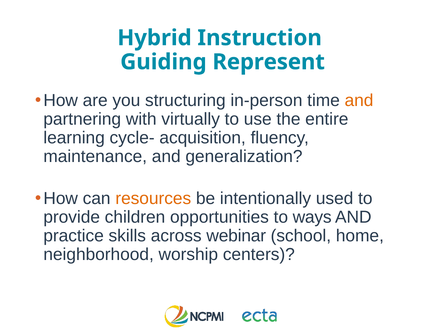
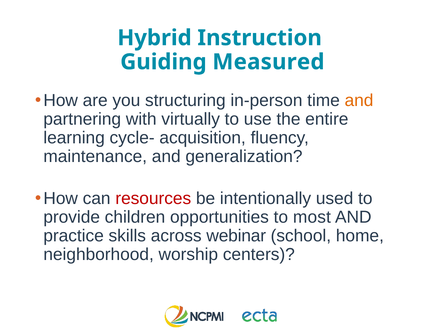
Represent: Represent -> Measured
resources colour: orange -> red
ways: ways -> most
